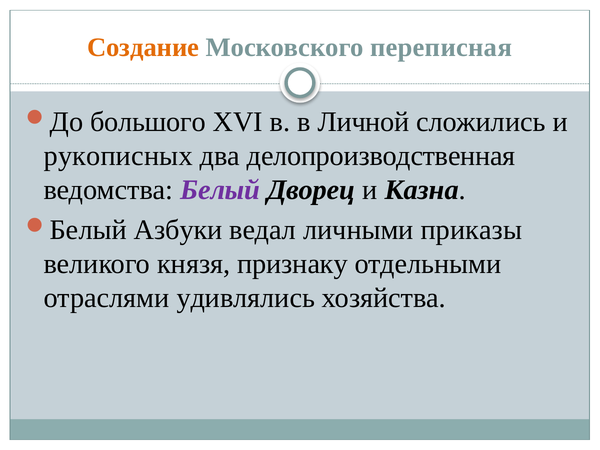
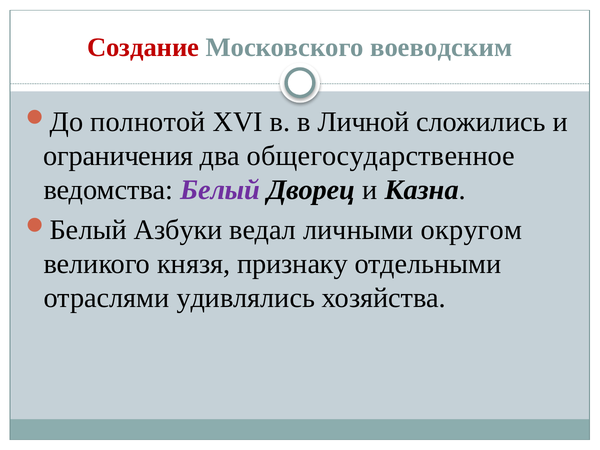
Создание colour: orange -> red
переписная: переписная -> воеводским
большого: большого -> полнотой
рукописных: рукописных -> ограничения
делопроизводственная: делопроизводственная -> общегосударственное
приказы: приказы -> округом
